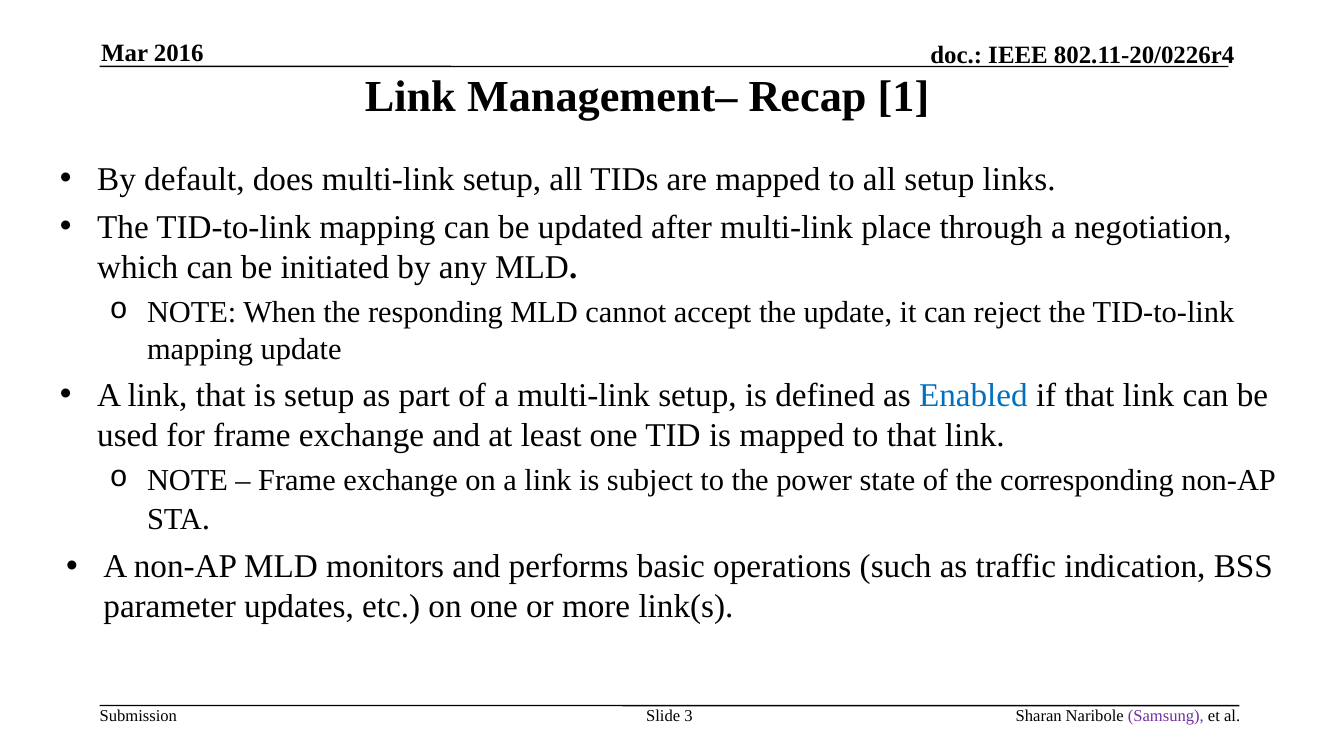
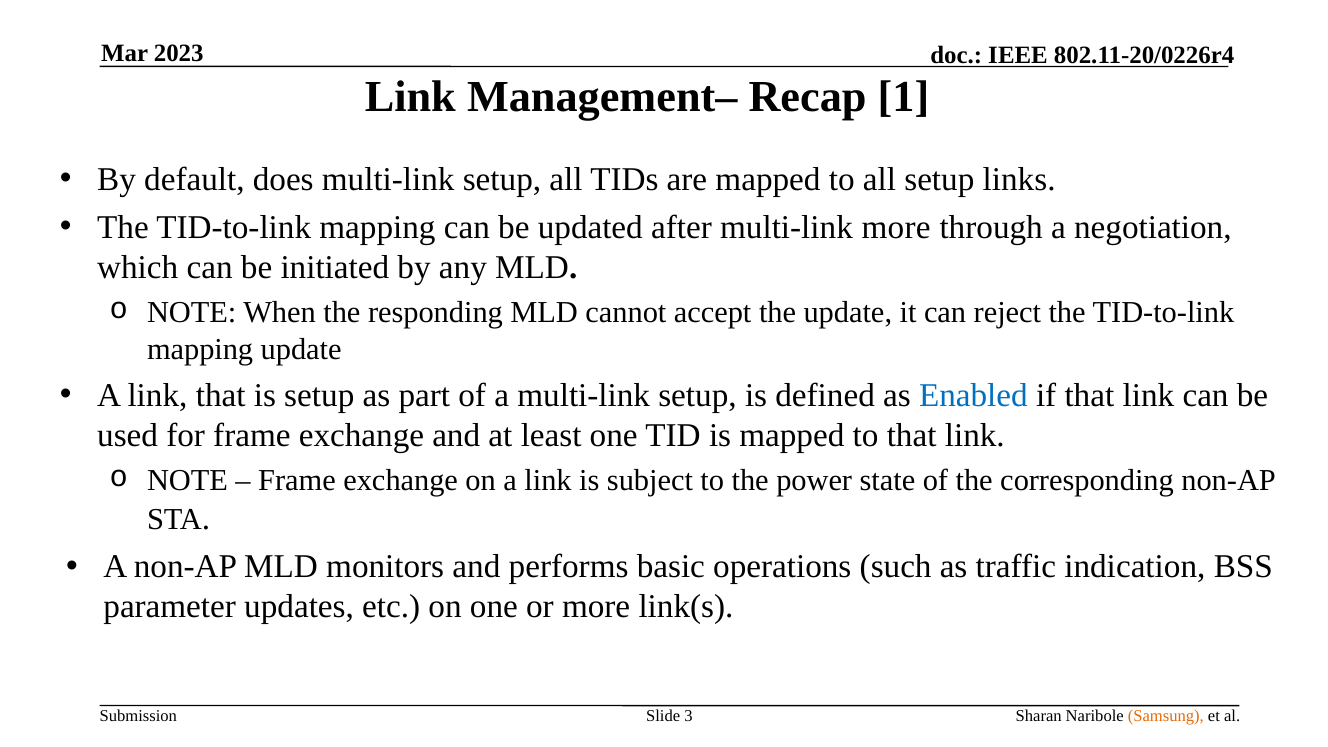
2016: 2016 -> 2023
multi-link place: place -> more
Samsung colour: purple -> orange
